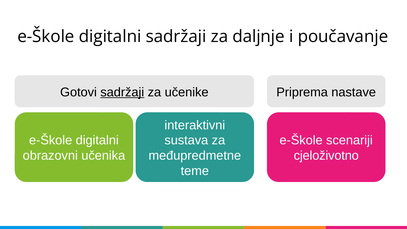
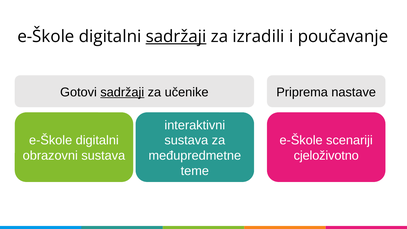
sadržaji at (176, 37) underline: none -> present
daljnje: daljnje -> izradili
obrazovni učenika: učenika -> sustava
